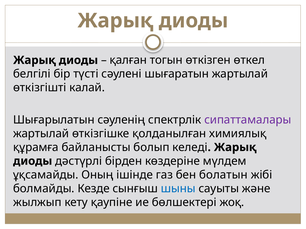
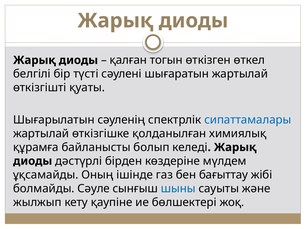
калай: калай -> қуаты
сипаттамалары colour: purple -> blue
болатын: болатын -> бағыттау
Кезде: Кезде -> Сәуле
